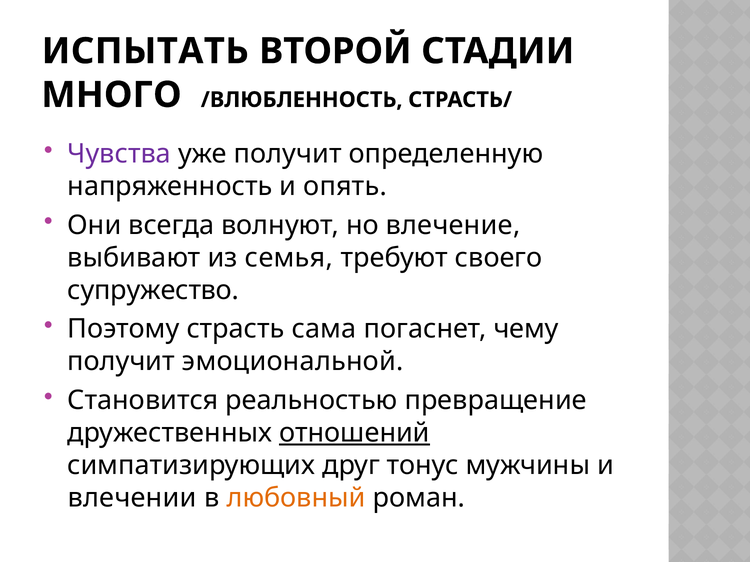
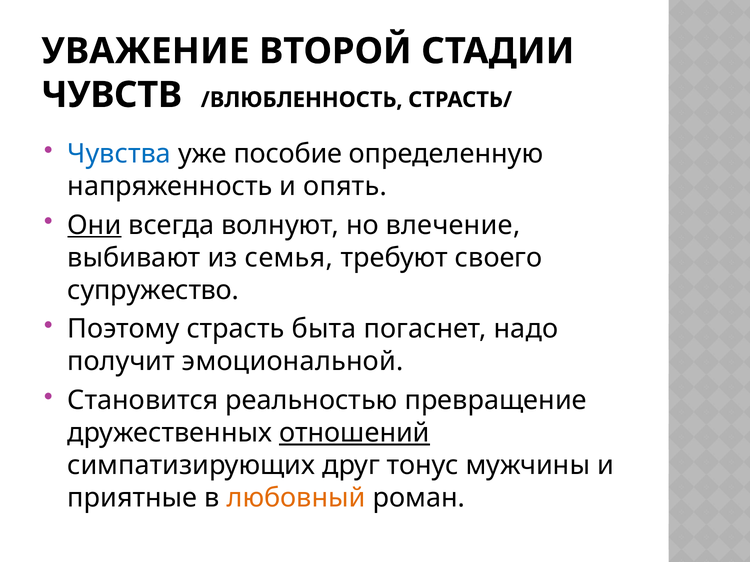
ИСПЫТАТЬ: ИСПЫТАТЬ -> УВАЖЕНИЕ
МНОГО: МНОГО -> ЧУВСТВ
Чувства colour: purple -> blue
уже получит: получит -> пособие
Они underline: none -> present
сама: сама -> быта
чему: чему -> надо
влечении: влечении -> приятные
